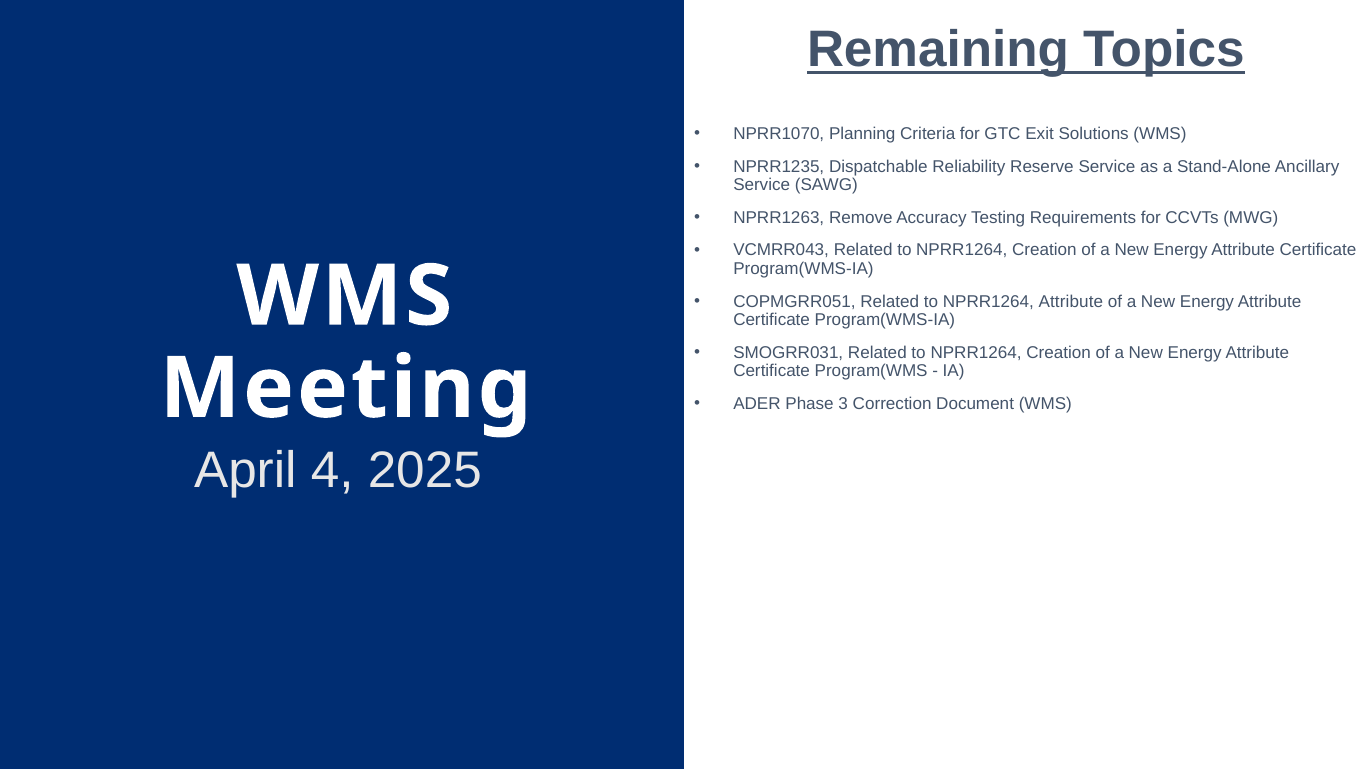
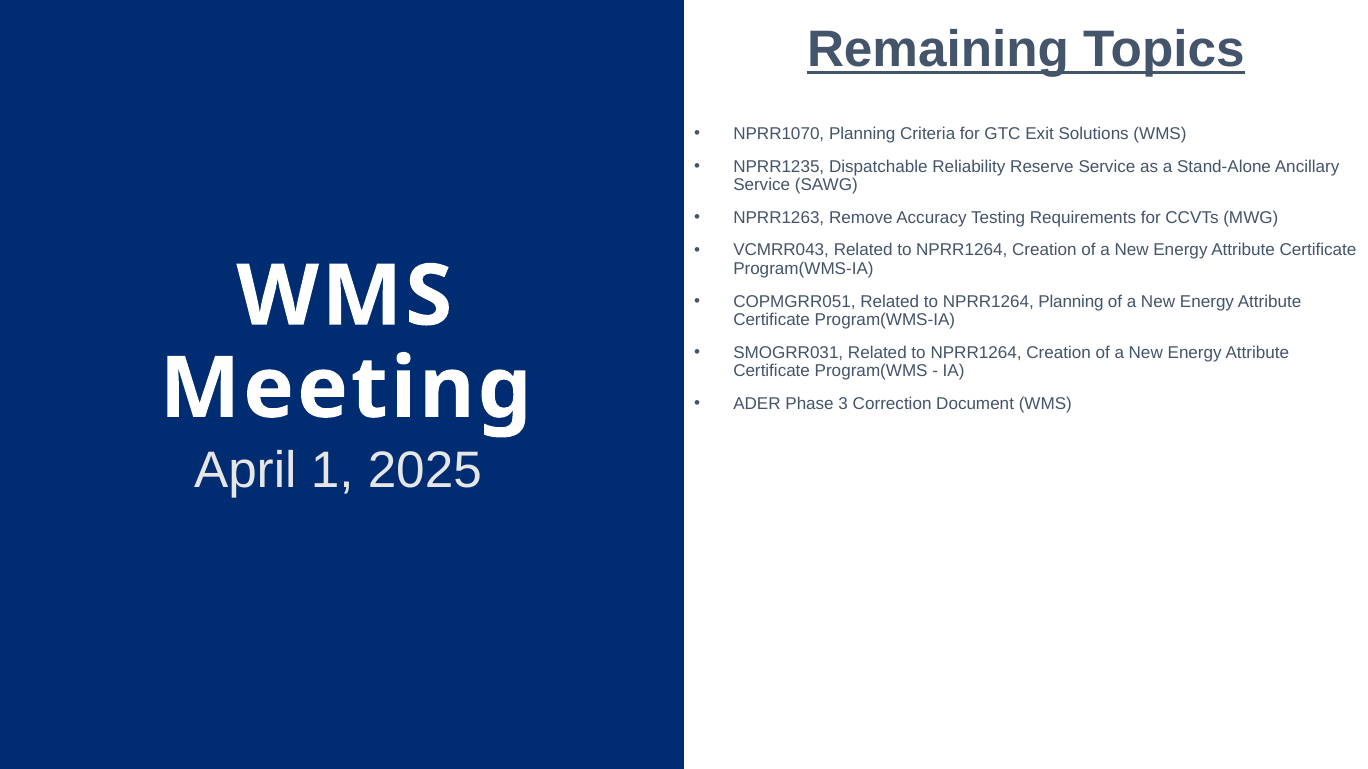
NPRR1264 Attribute: Attribute -> Planning
4: 4 -> 1
